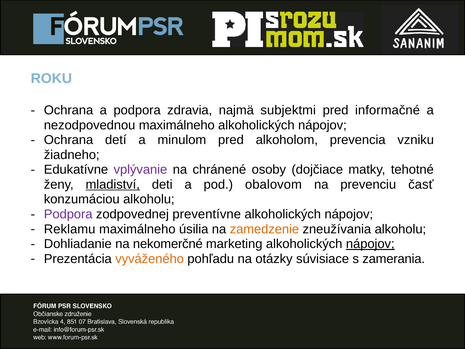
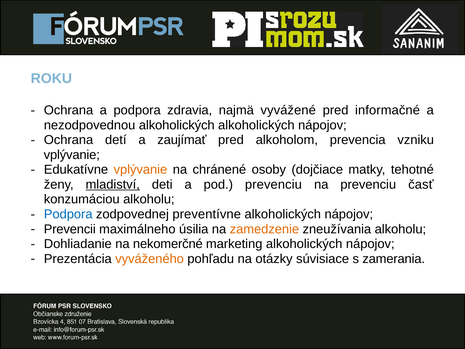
subjektmi: subjektmi -> vyvážené
nezodpovednou maximálneho: maximálneho -> alkoholických
minulom: minulom -> zaujímať
žiadneho at (72, 155): žiadneho -> vplývanie
vplývanie at (140, 170) colour: purple -> orange
pod obalovom: obalovom -> prevenciu
Podpora at (68, 214) colour: purple -> blue
Reklamu: Reklamu -> Prevencii
nápojov at (370, 244) underline: present -> none
